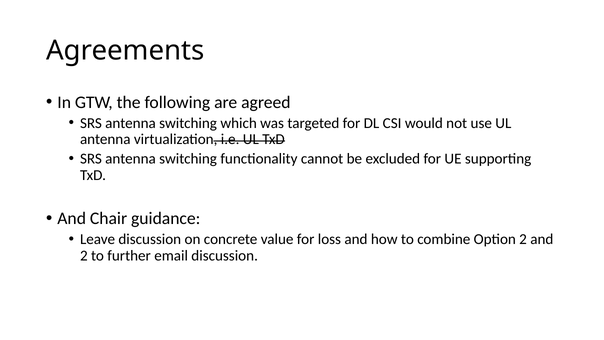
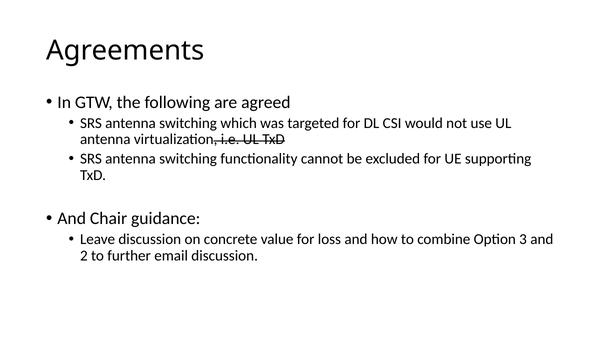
Option 2: 2 -> 3
